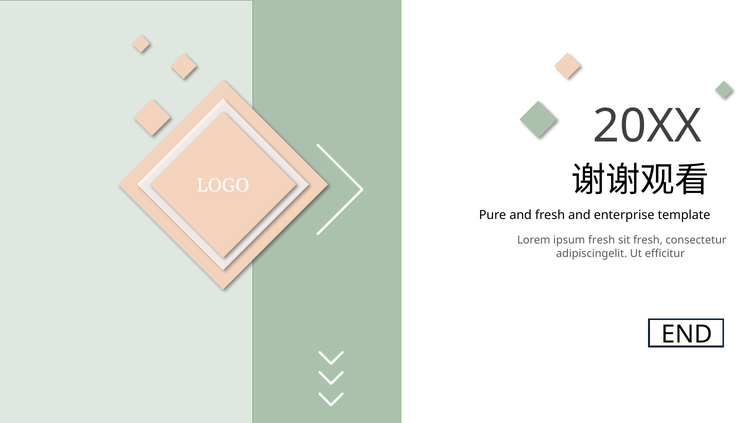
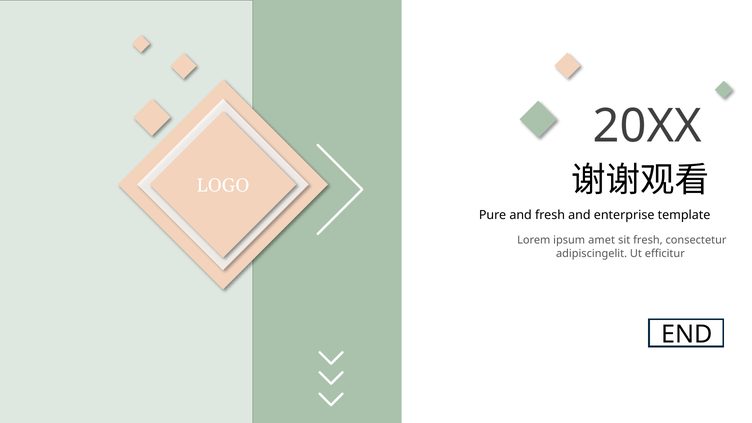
ipsum fresh: fresh -> amet
